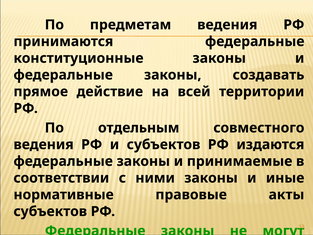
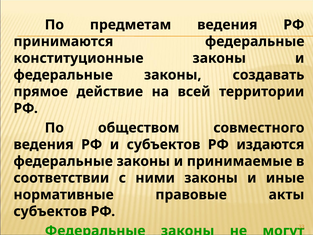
отдельным: отдельным -> обществом
